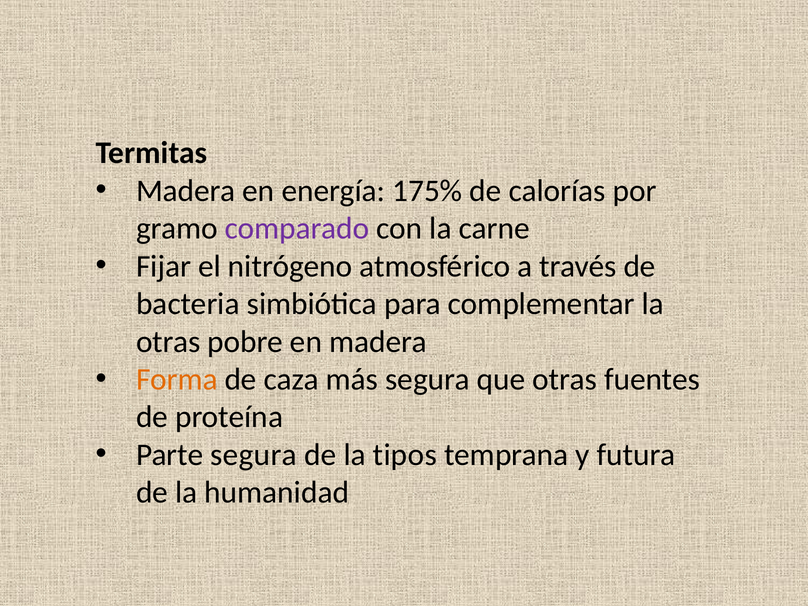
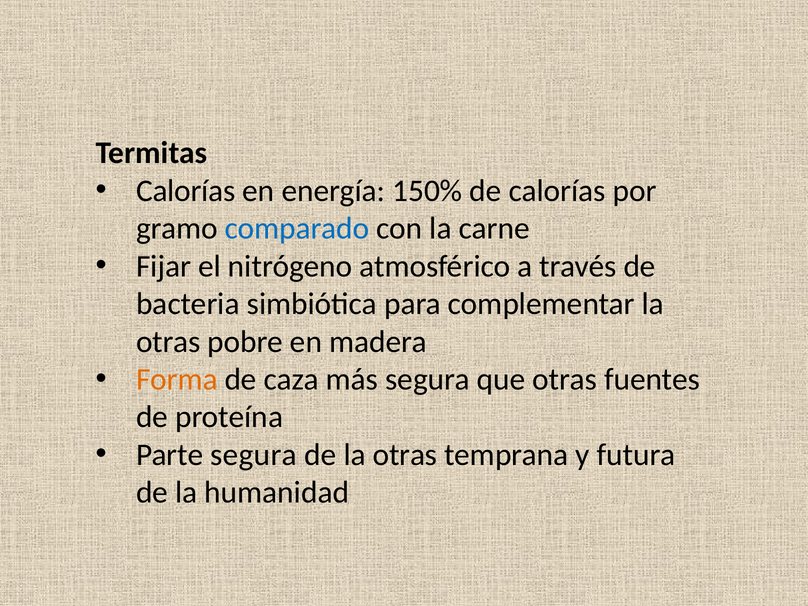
Madera at (186, 191): Madera -> Calorías
175%: 175% -> 150%
comparado colour: purple -> blue
de la tipos: tipos -> otras
